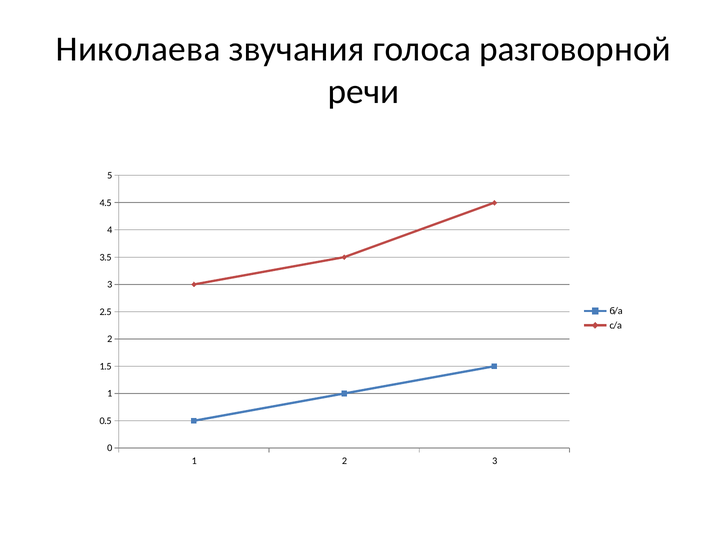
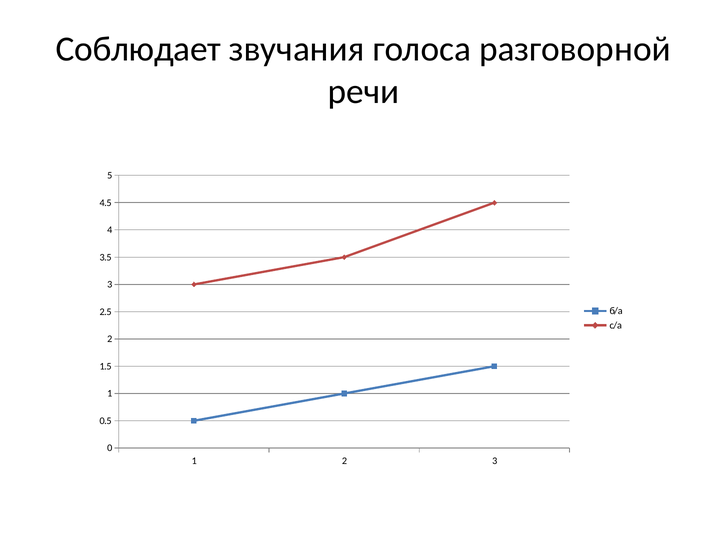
Николаева: Николаева -> Соблюдает
